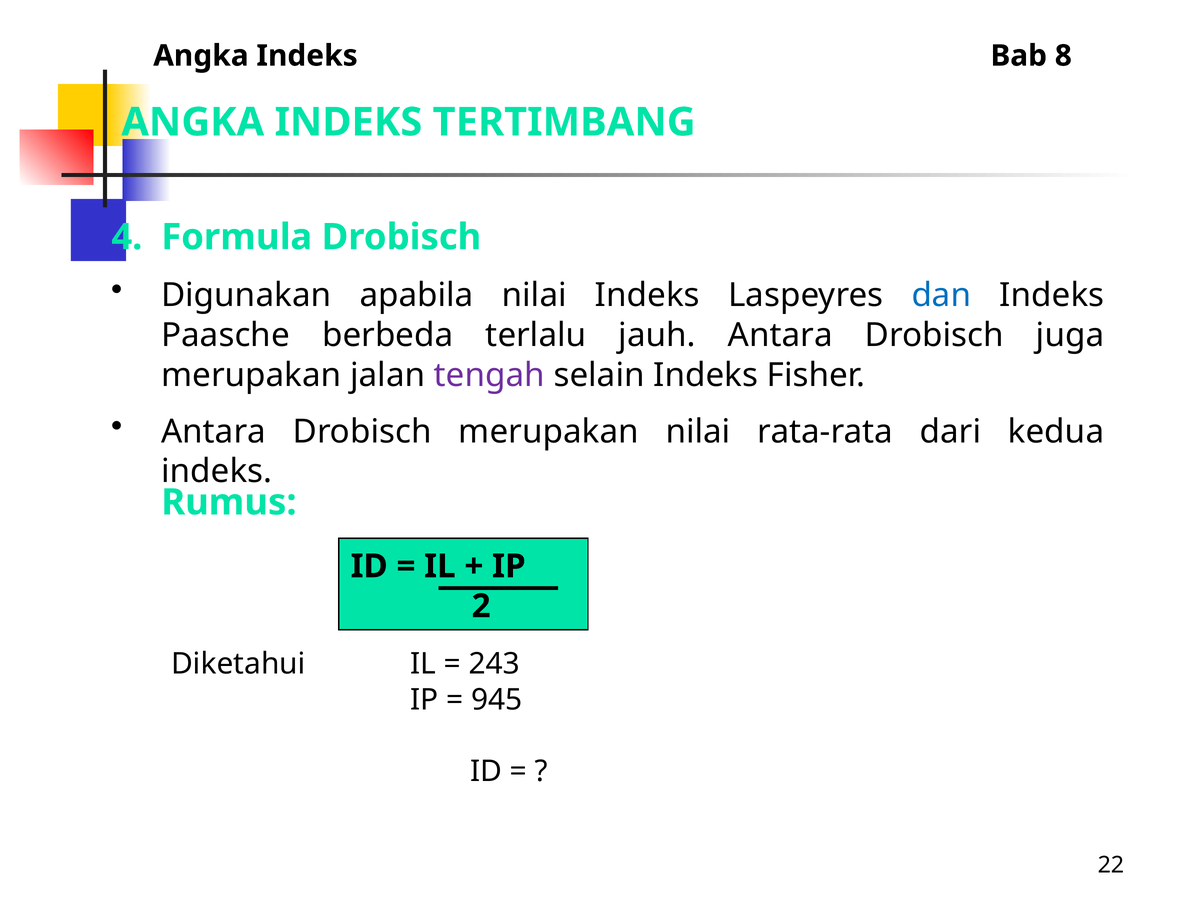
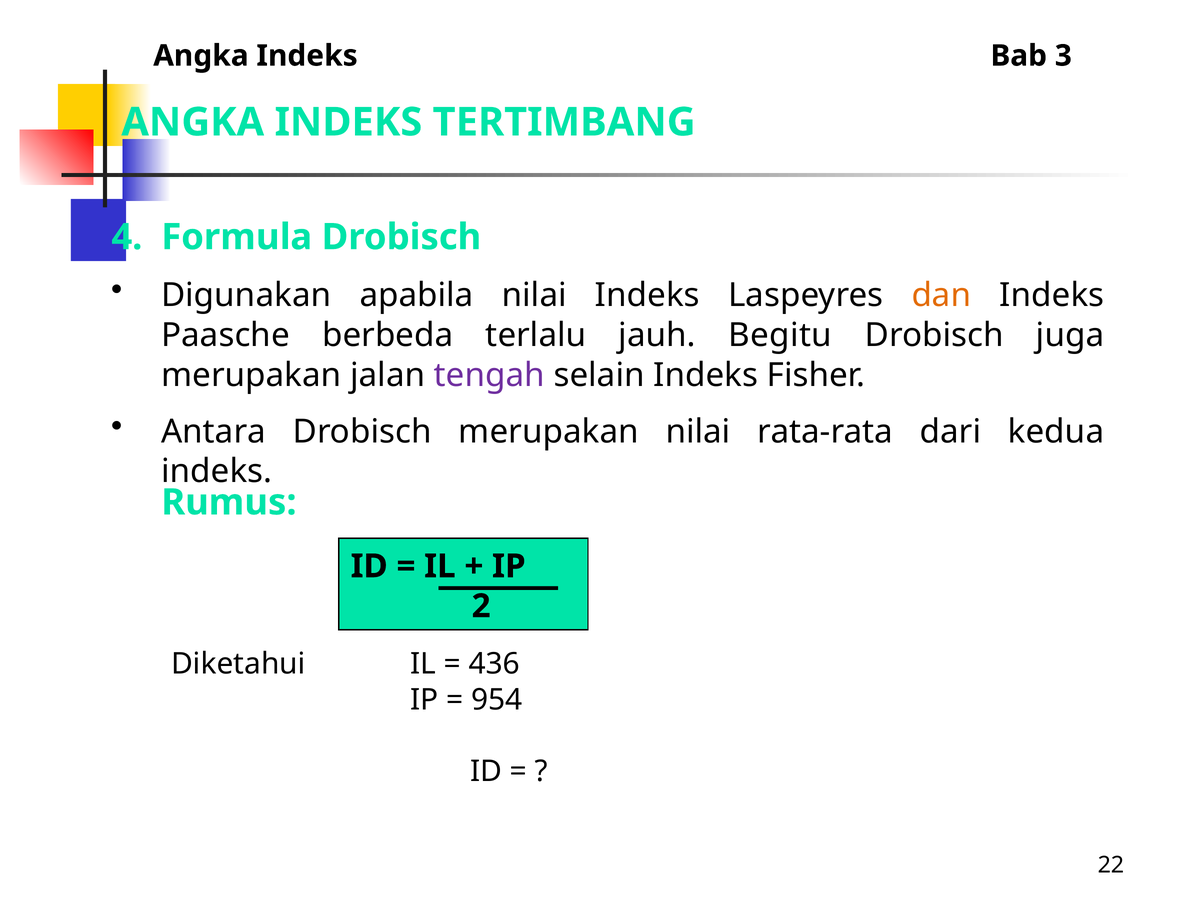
8: 8 -> 3
dan colour: blue -> orange
jauh Antara: Antara -> Begitu
243: 243 -> 436
945: 945 -> 954
